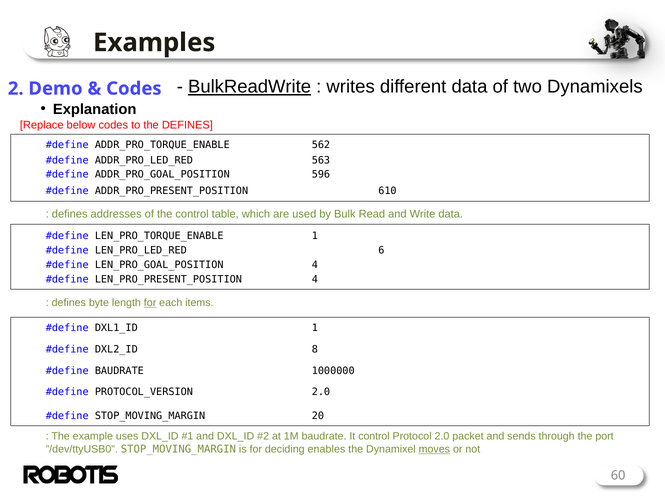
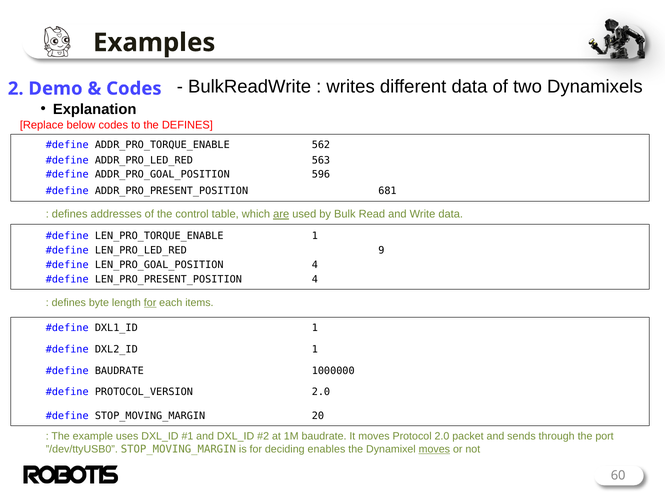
BulkReadWrite underline: present -> none
610: 610 -> 681
are underline: none -> present
6: 6 -> 9
DXL2_ID 8: 8 -> 1
It control: control -> moves
